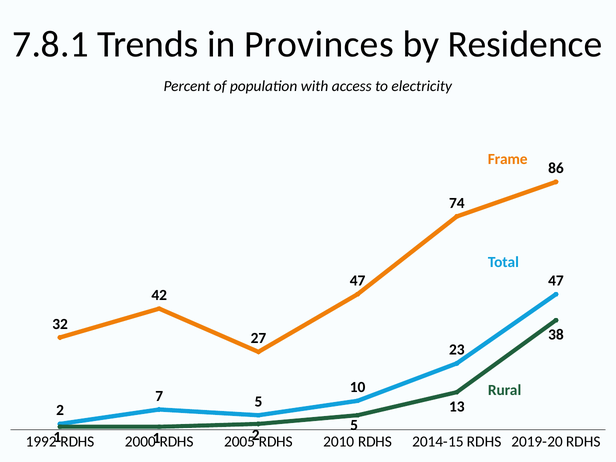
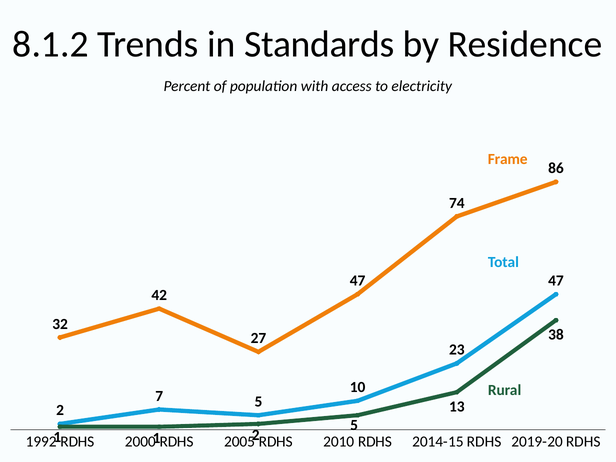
7.8.1: 7.8.1 -> 8.1.2
Provinces: Provinces -> Standards
